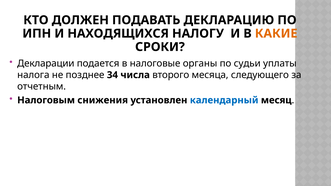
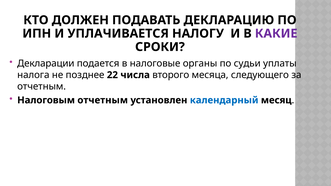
НАХОДЯЩИХСЯ: НАХОДЯЩИХСЯ -> УПЛАЧИВАЕТСЯ
КАКИЕ colour: orange -> purple
34: 34 -> 22
Налоговым снижения: снижения -> отчетным
